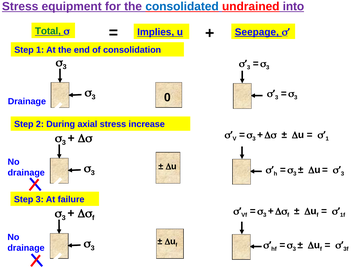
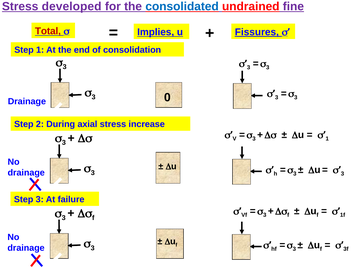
equipment: equipment -> developed
into: into -> fine
Total colour: green -> red
Seepage: Seepage -> Fissures
